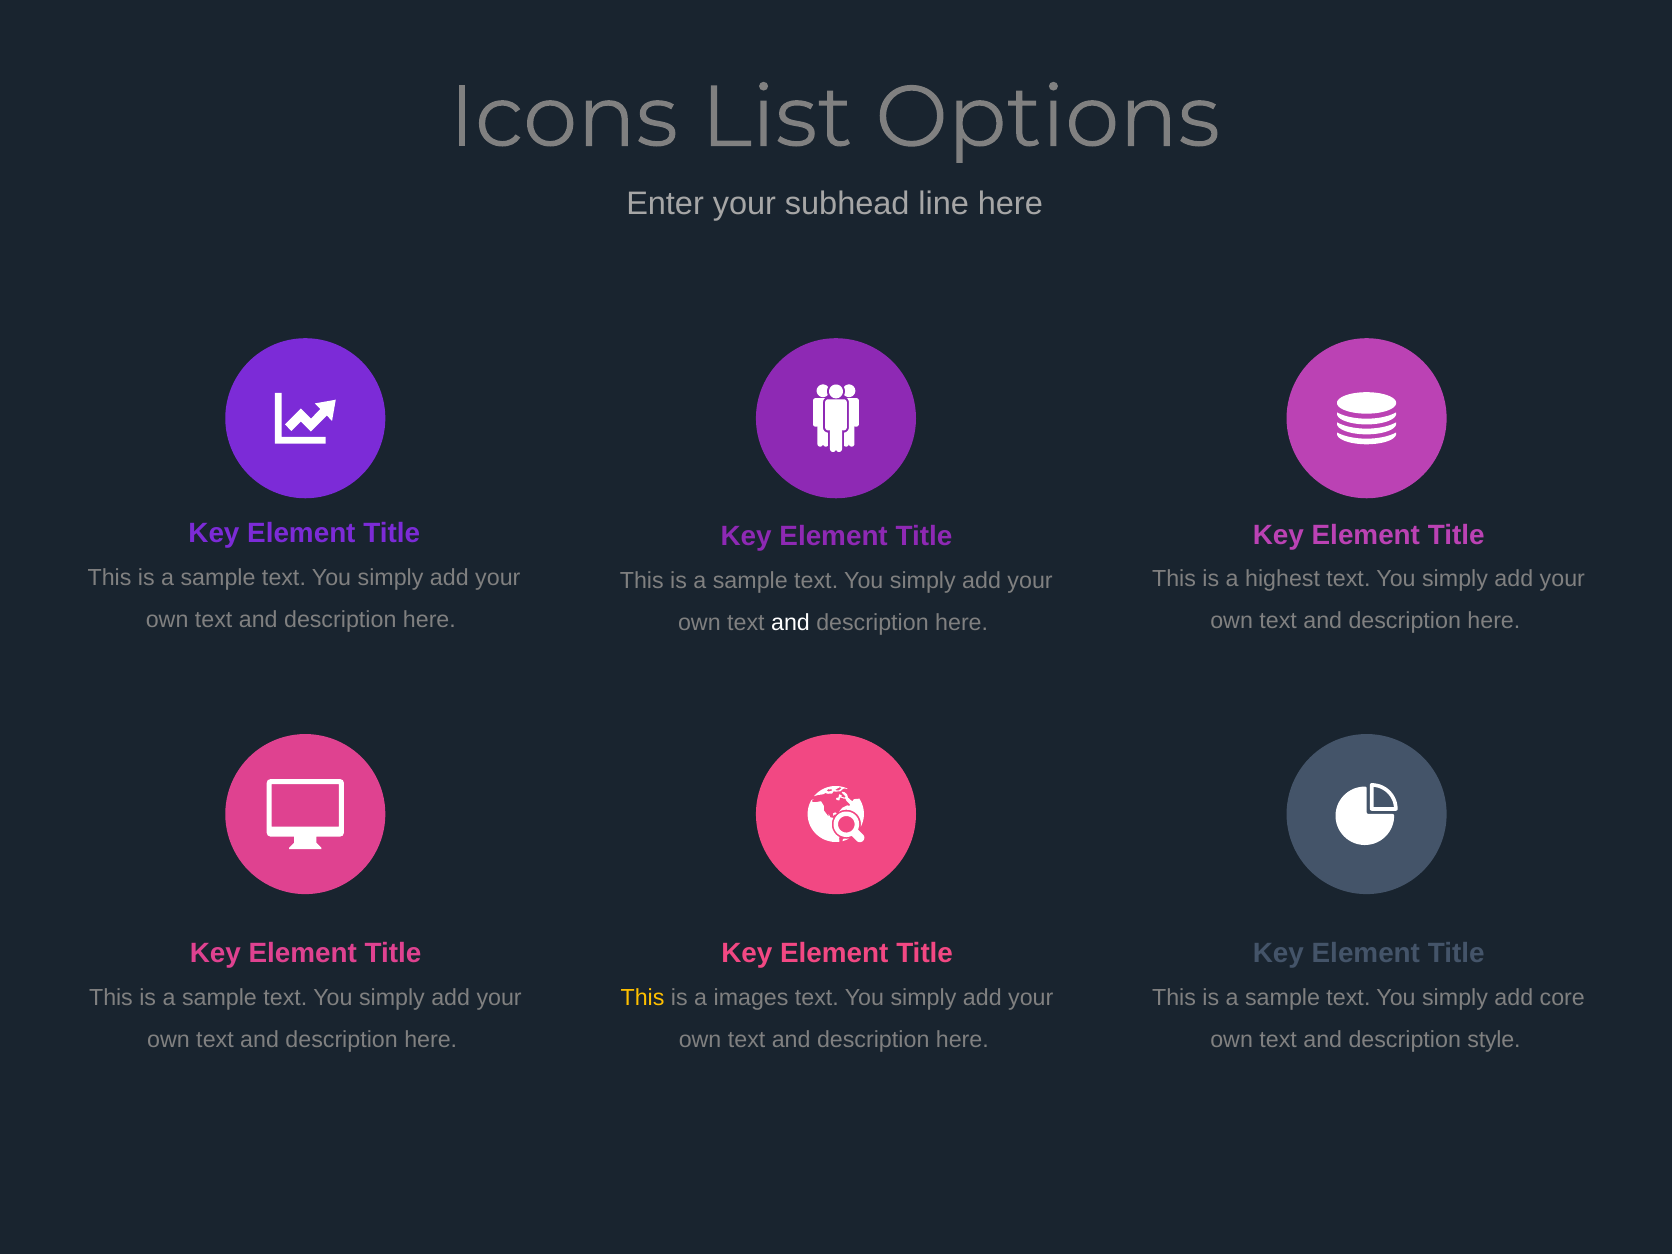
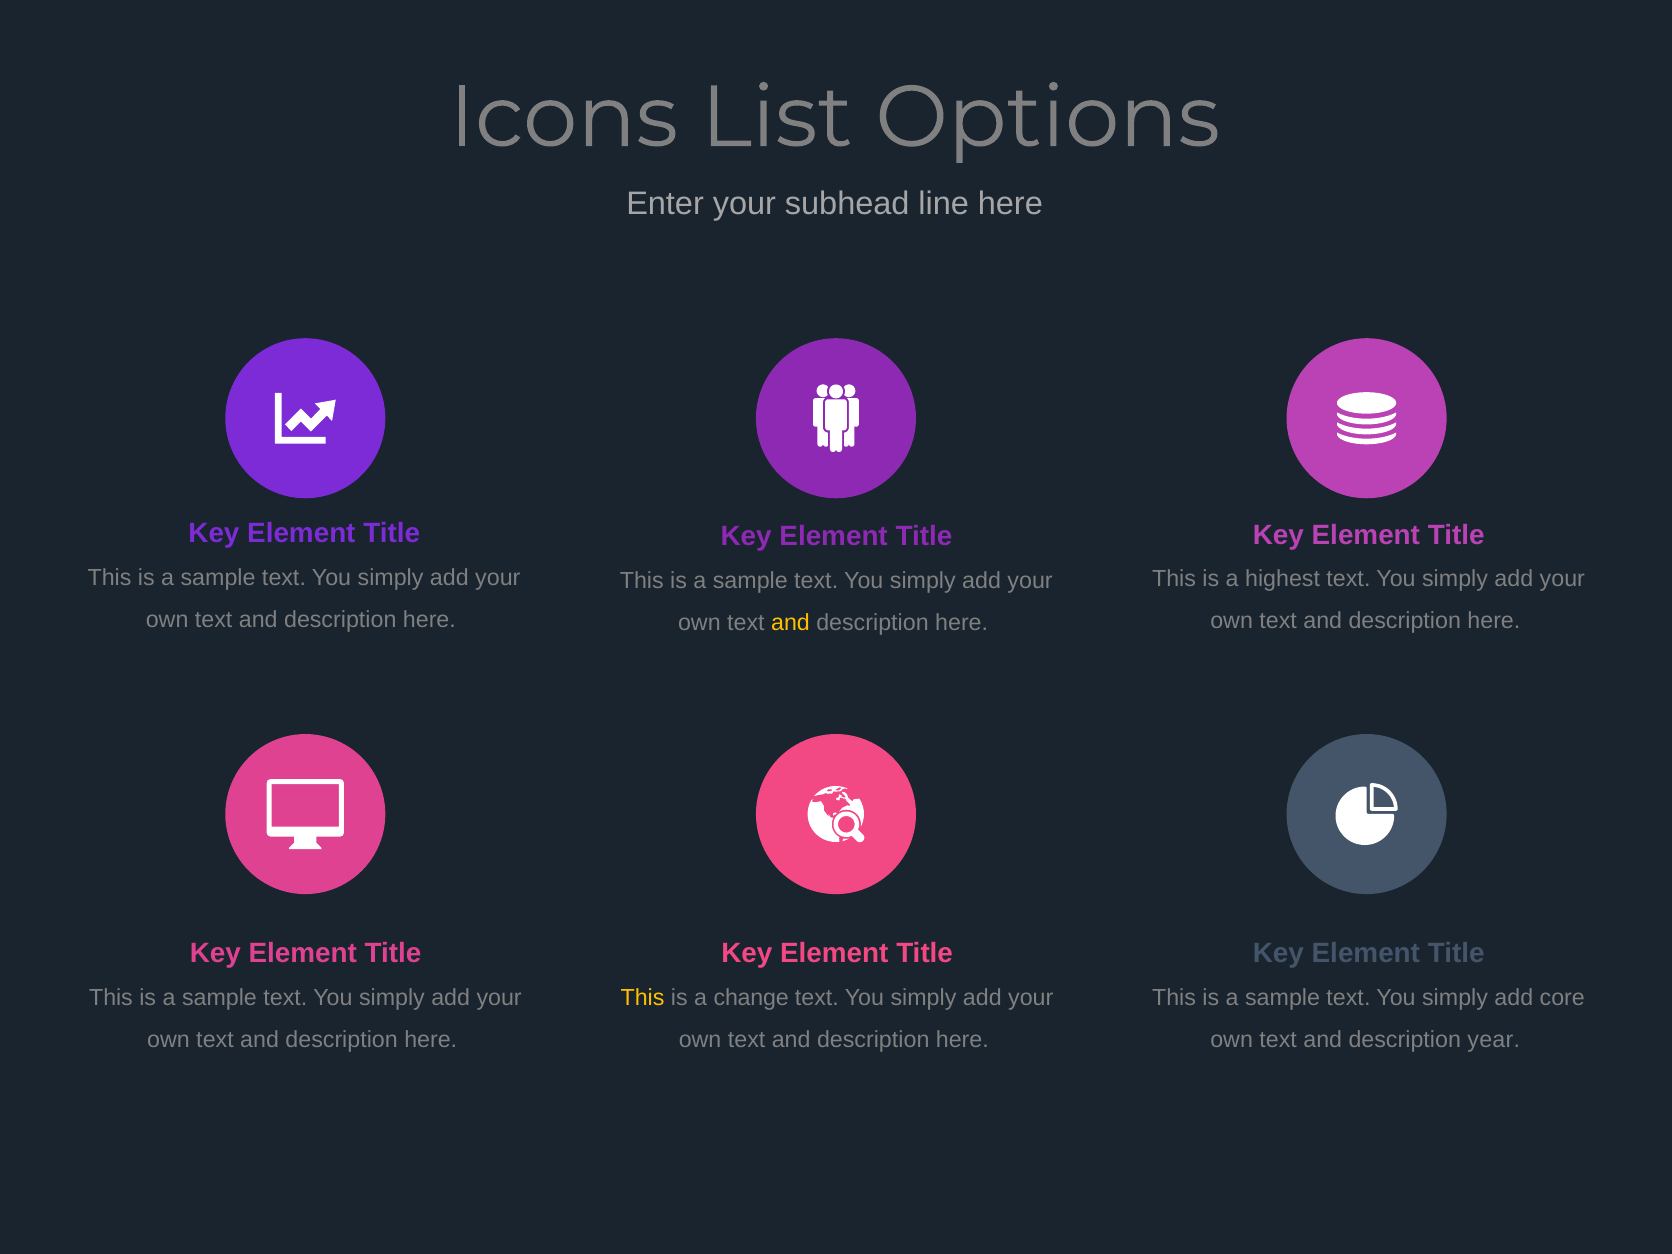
and at (790, 623) colour: white -> yellow
images: images -> change
style: style -> year
